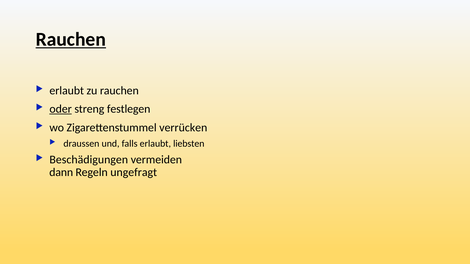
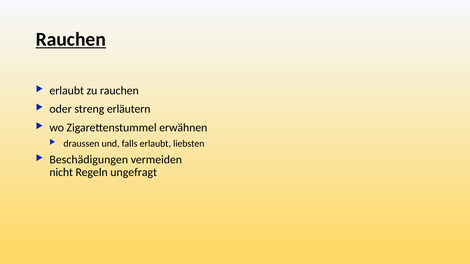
oder underline: present -> none
festlegen: festlegen -> erläutern
verrücken: verrücken -> erwähnen
dann: dann -> nicht
